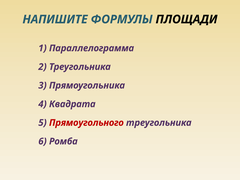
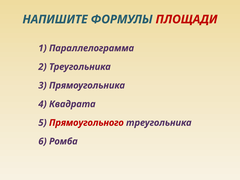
ПЛОЩАДИ colour: black -> red
